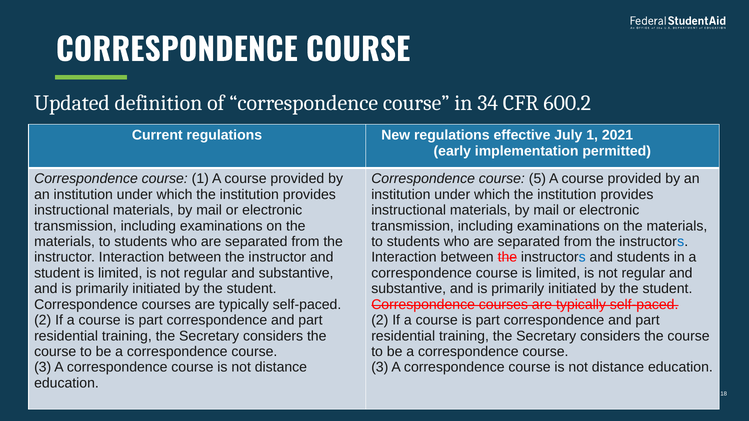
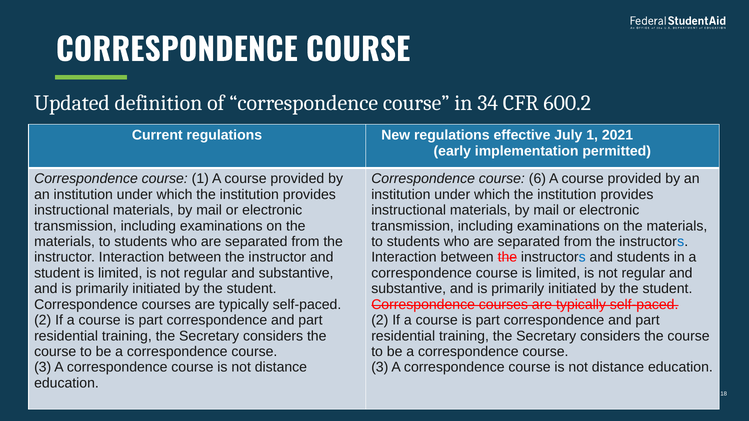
5: 5 -> 6
